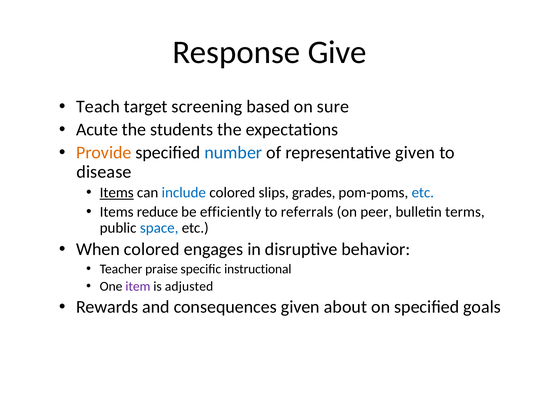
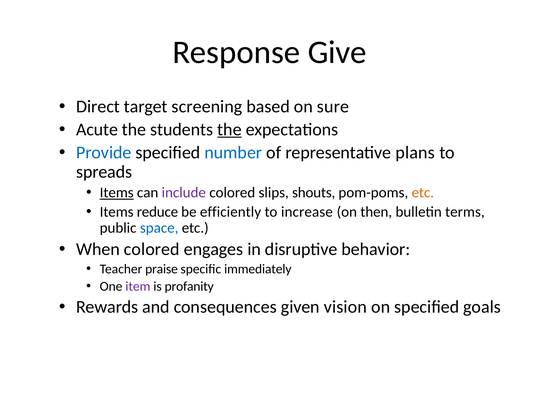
Teach: Teach -> Direct
the at (229, 130) underline: none -> present
Provide colour: orange -> blue
representative given: given -> plans
disease: disease -> spreads
include colour: blue -> purple
grades: grades -> shouts
etc at (423, 193) colour: blue -> orange
referrals: referrals -> increase
peer: peer -> then
instructional: instructional -> immediately
adjusted: adjusted -> profanity
about: about -> vision
